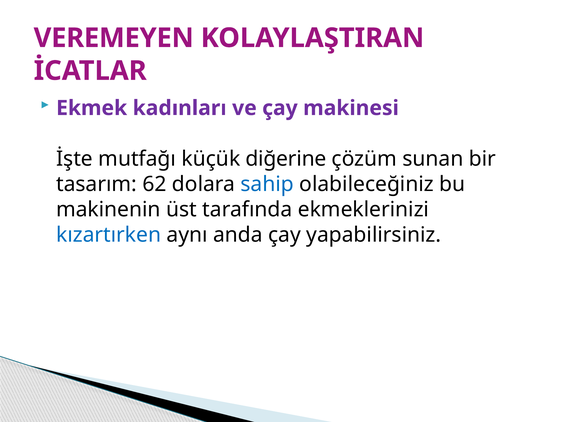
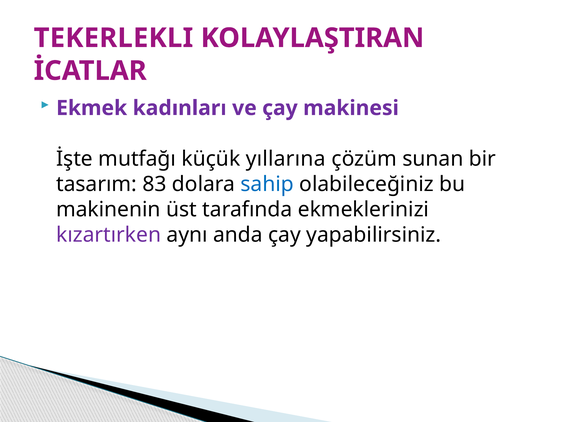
VEREMEYEN: VEREMEYEN -> TEKERLEKLI
diğerine: diğerine -> yıllarına
62: 62 -> 83
kızartırken colour: blue -> purple
